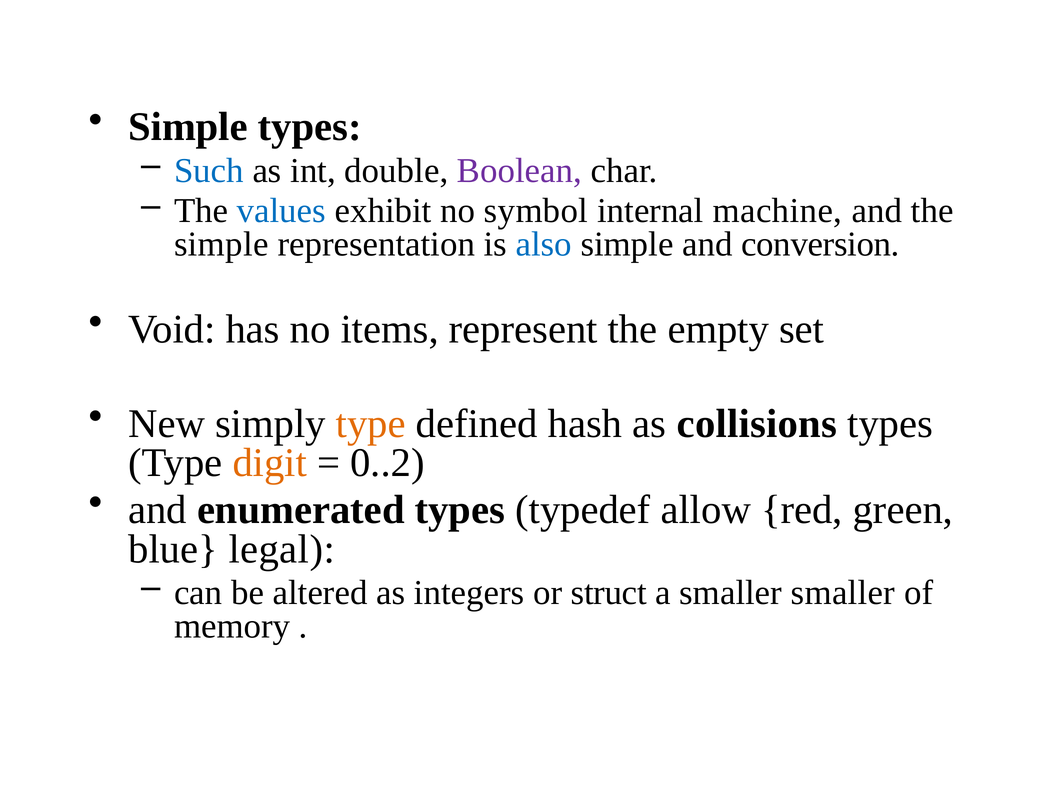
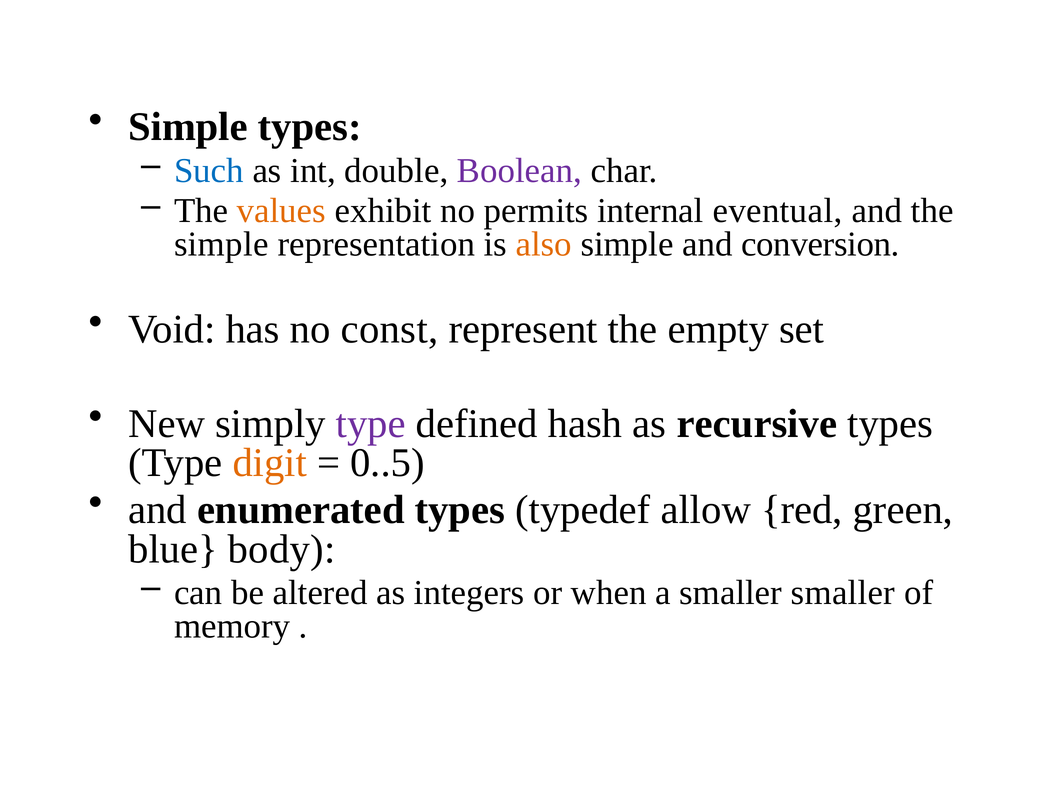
values colour: blue -> orange
symbol: symbol -> permits
machine: machine -> eventual
also colour: blue -> orange
items: items -> const
type at (371, 424) colour: orange -> purple
collisions: collisions -> recursive
0..2: 0..2 -> 0..5
legal: legal -> body
struct: struct -> when
